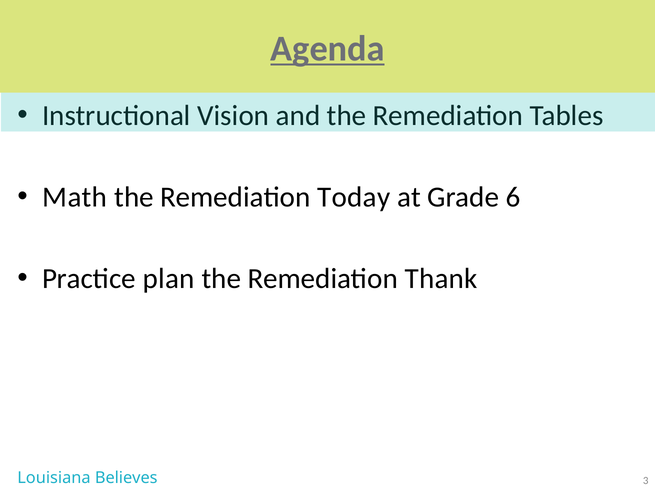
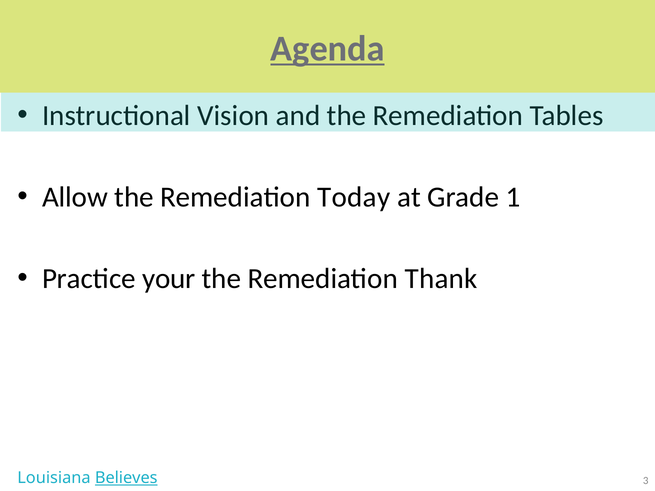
Math: Math -> Allow
6: 6 -> 1
plan: plan -> your
Believes underline: none -> present
